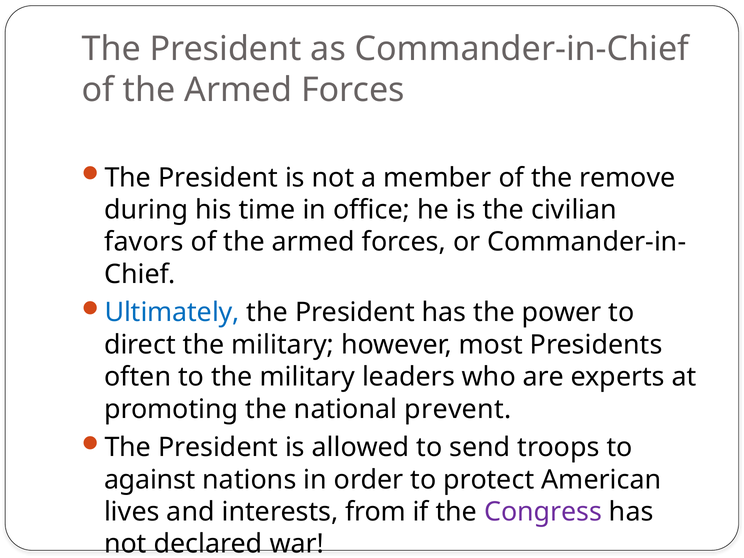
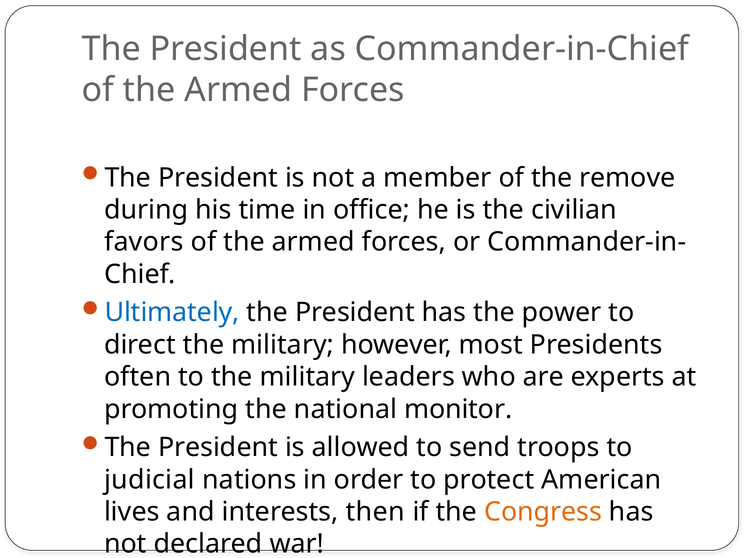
prevent: prevent -> monitor
against: against -> judicial
from: from -> then
Congress colour: purple -> orange
